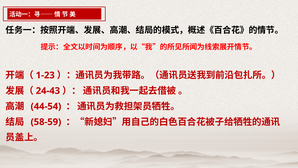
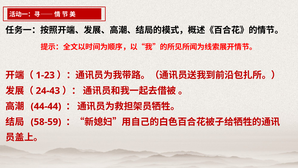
44-54: 44-54 -> 44-44
